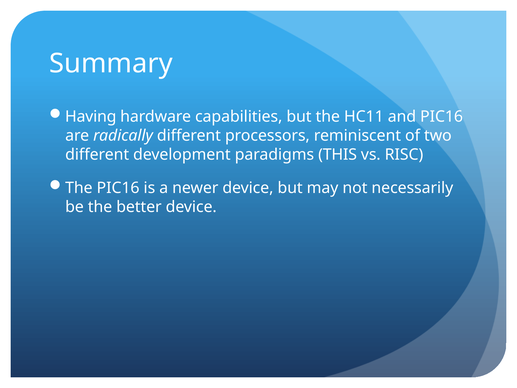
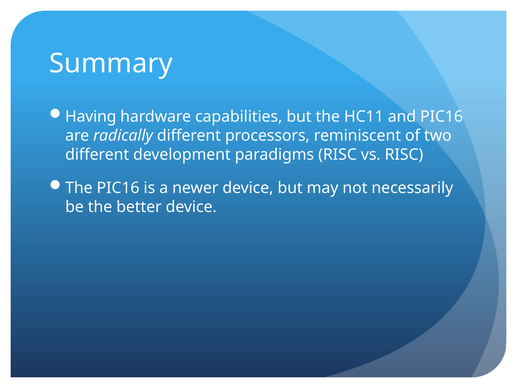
paradigms THIS: THIS -> RISC
